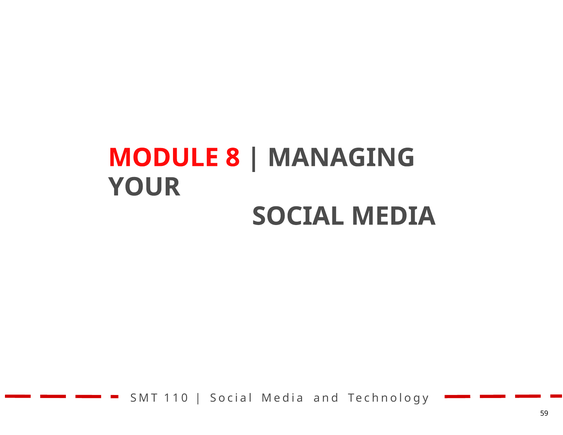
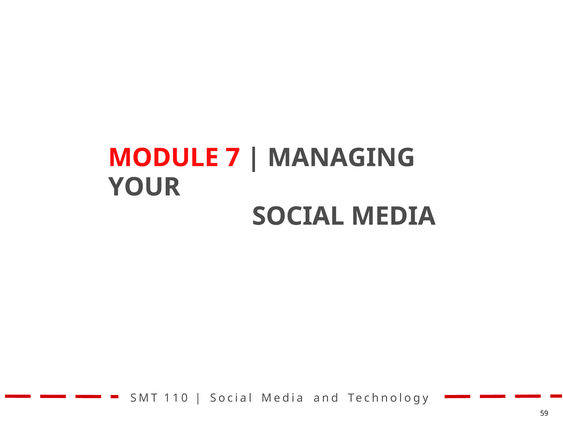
8: 8 -> 7
